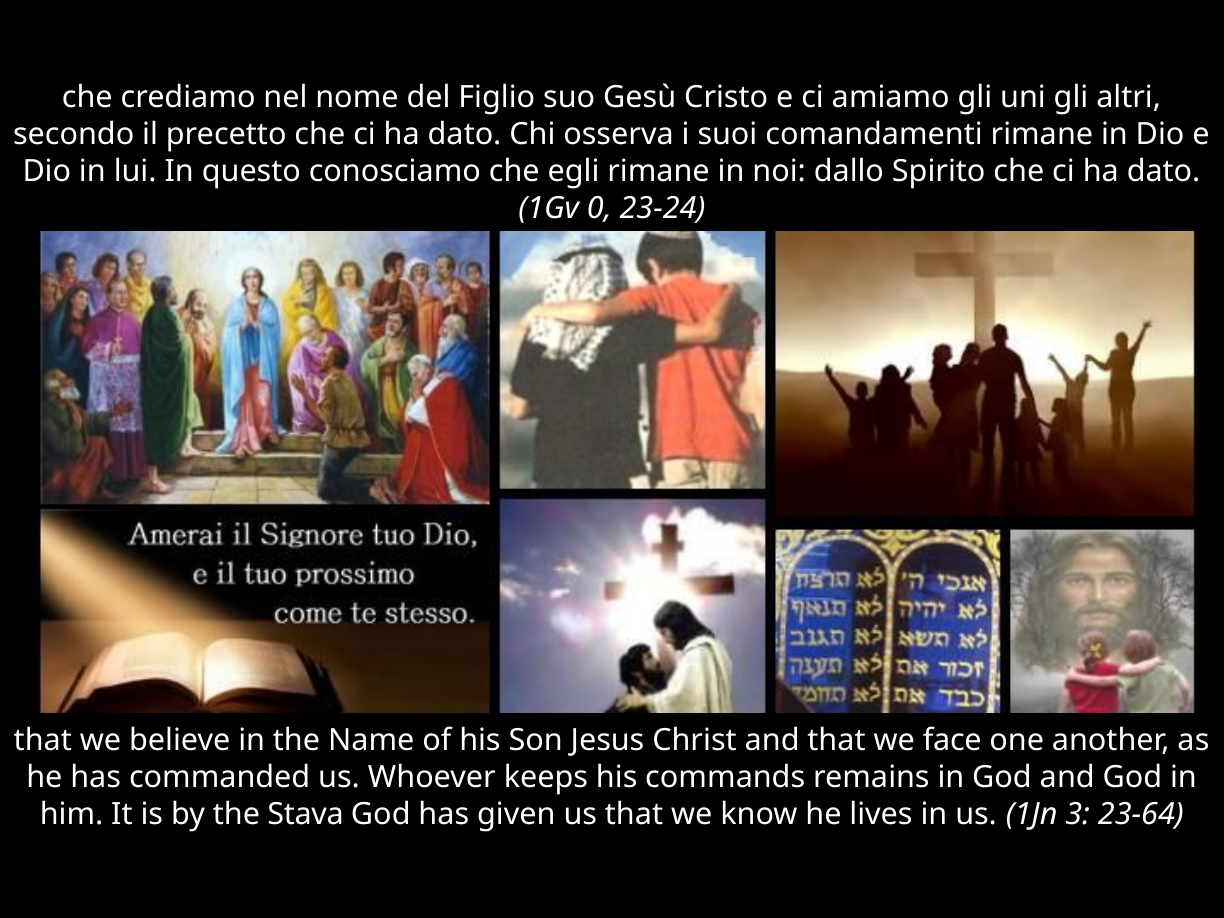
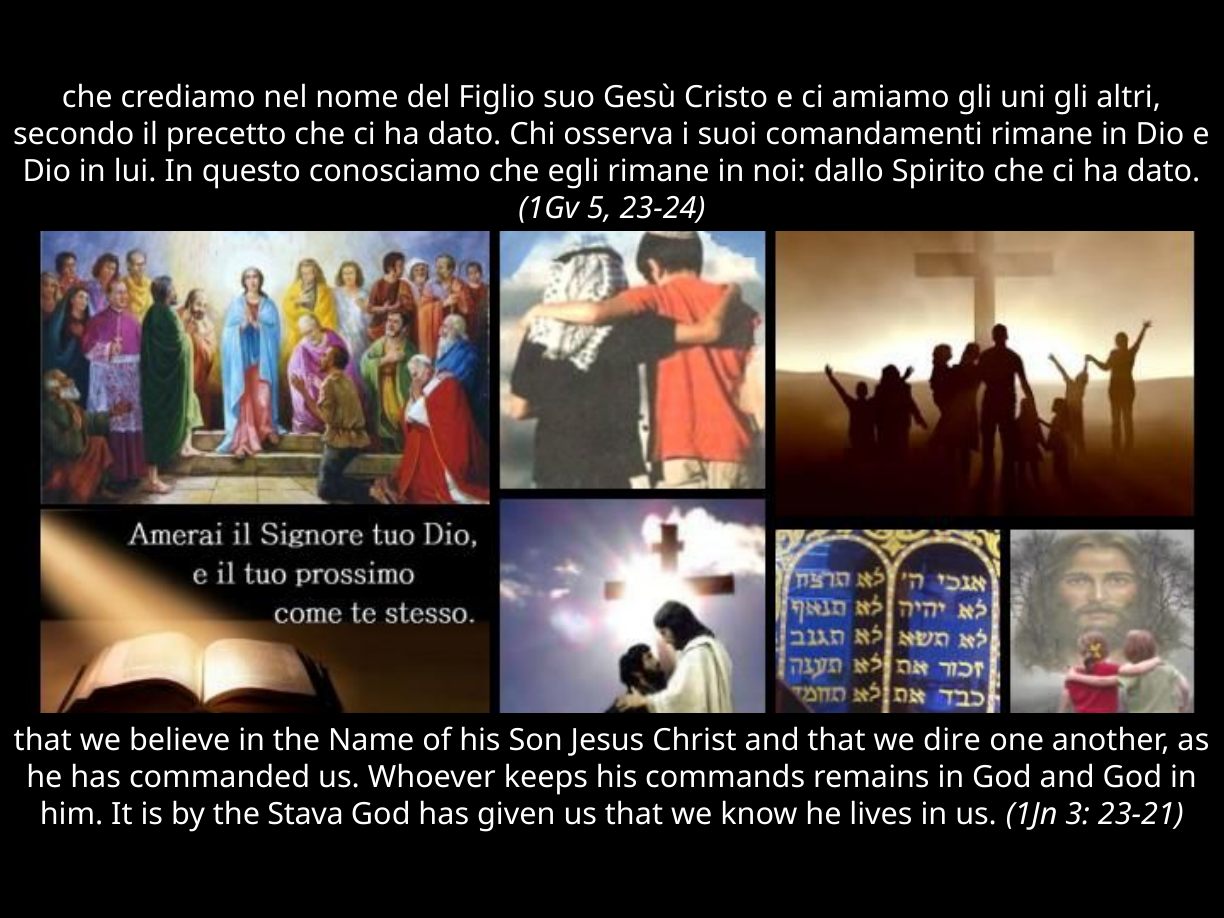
0: 0 -> 5
face: face -> dire
23-64: 23-64 -> 23-21
